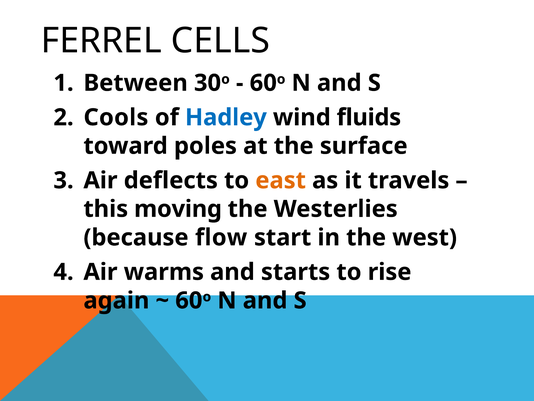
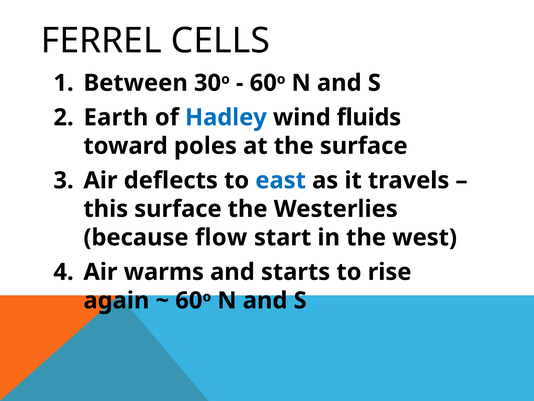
Cools: Cools -> Earth
east colour: orange -> blue
this moving: moving -> surface
